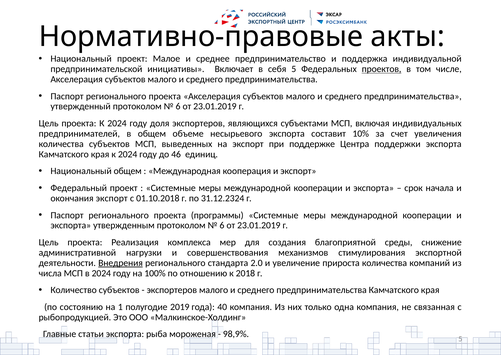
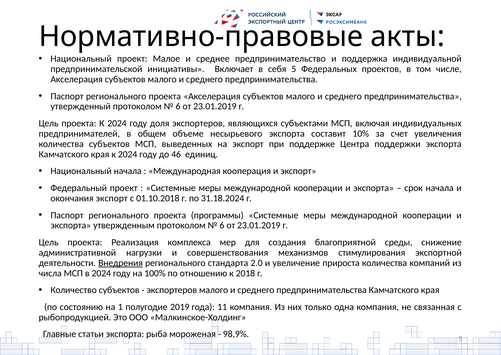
проектов underline: present -> none
Национальный общем: общем -> начала
31.12.2324: 31.12.2324 -> 31.18.2024
40: 40 -> 11
